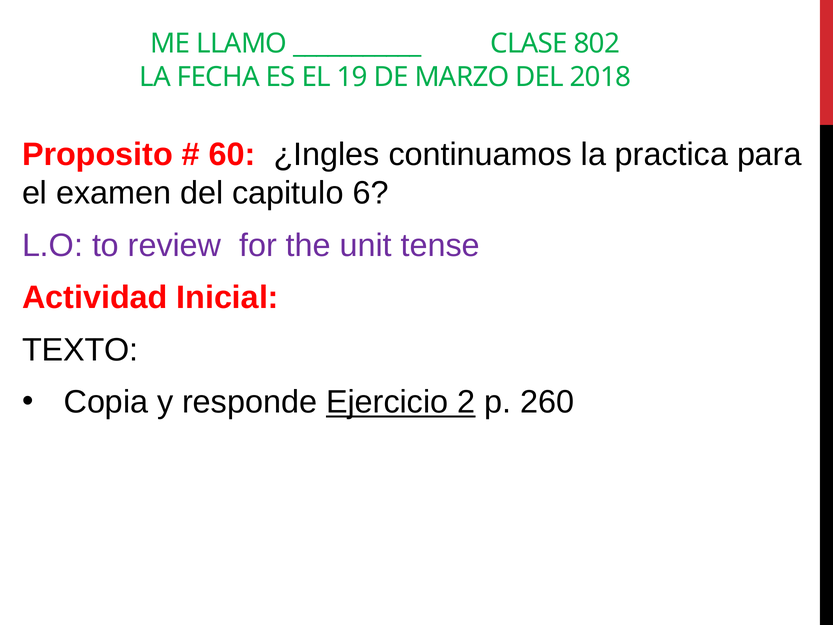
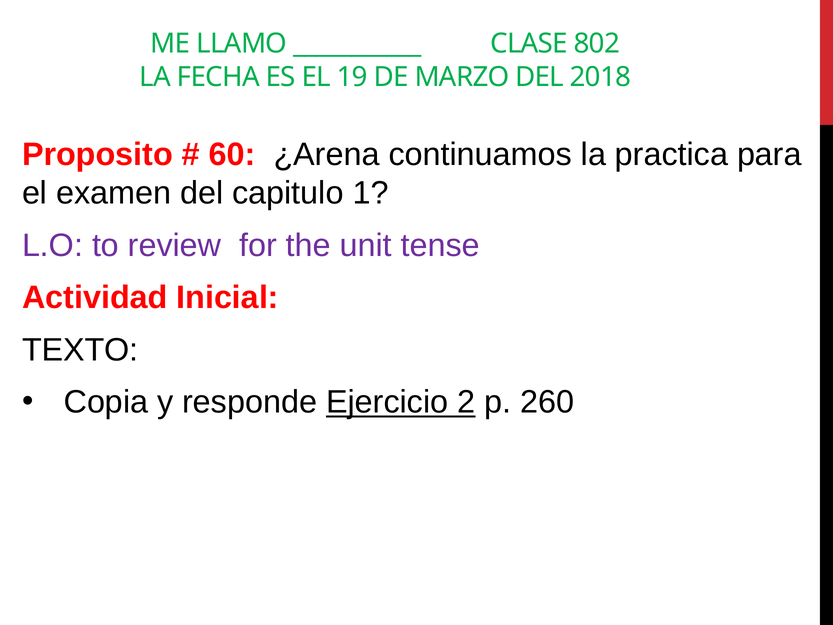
¿Ingles: ¿Ingles -> ¿Arena
6: 6 -> 1
